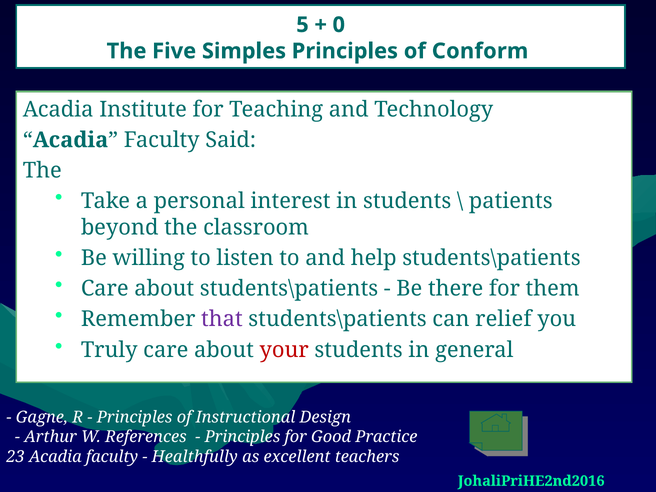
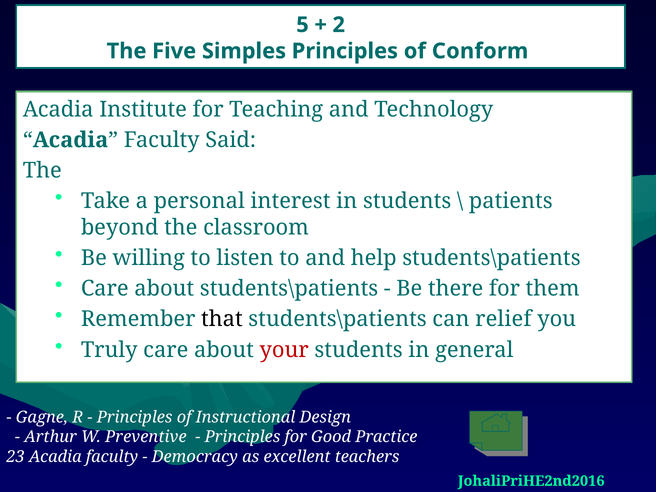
0: 0 -> 2
that colour: purple -> black
References: References -> Preventive
Healthfully: Healthfully -> Democracy
